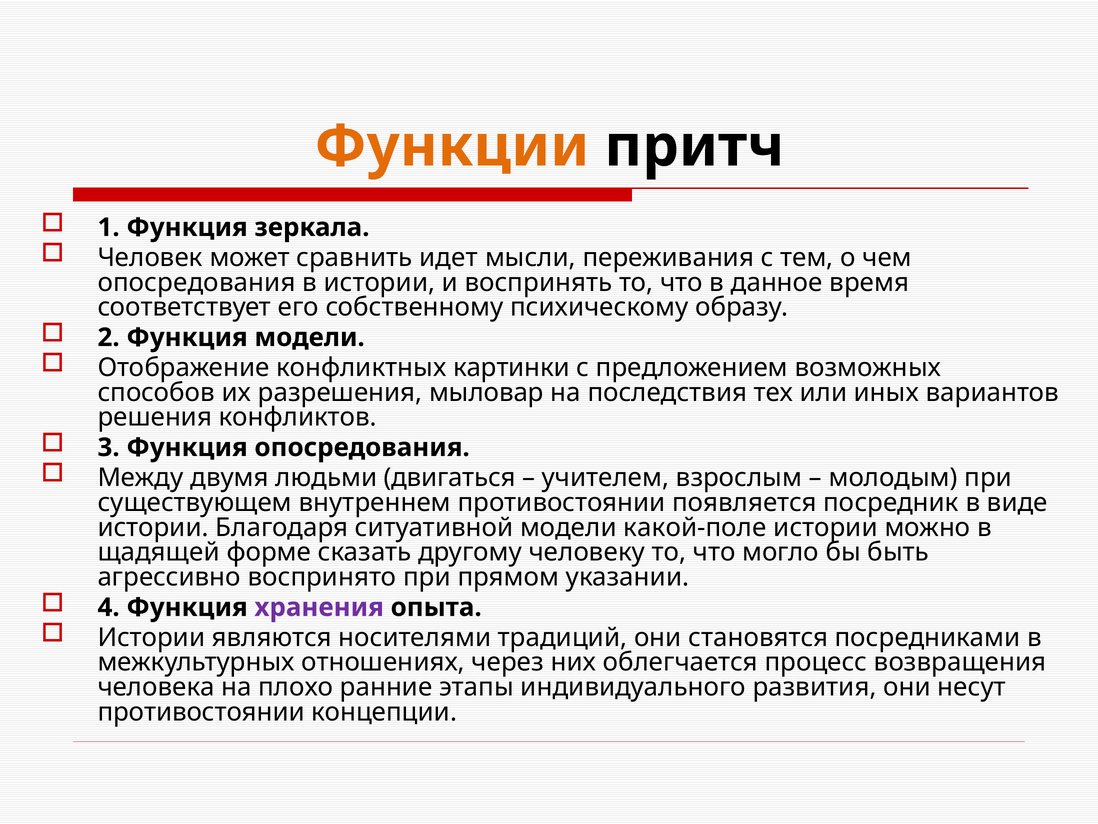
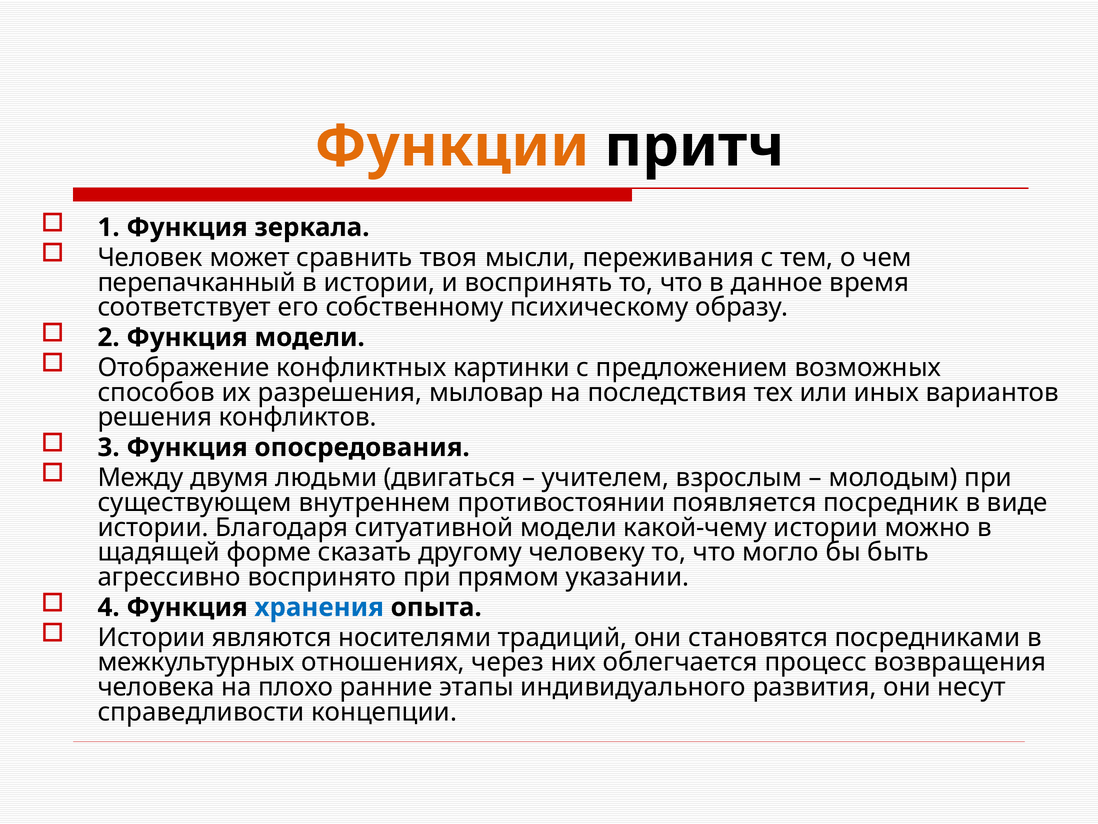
идет: идет -> твоя
опосредования at (197, 282): опосредования -> перепачканный
какой-поле: какой-поле -> какой-чему
хранения colour: purple -> blue
противостоянии at (201, 712): противостоянии -> справедливости
